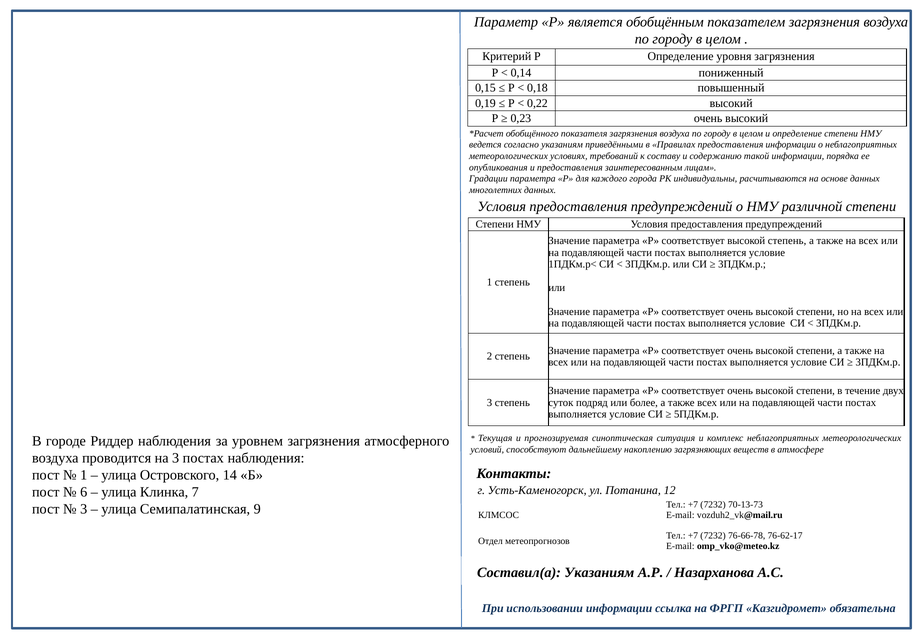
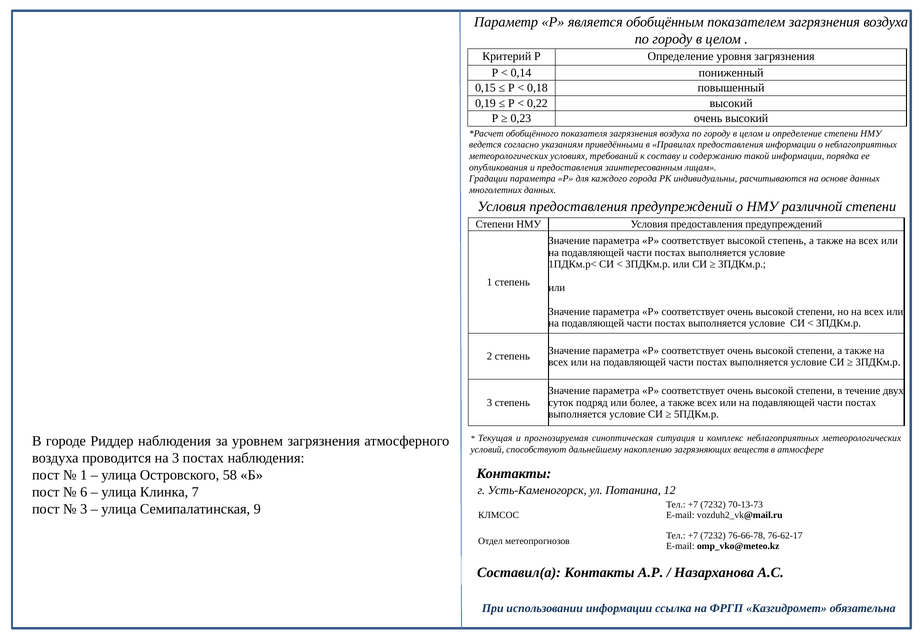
14: 14 -> 58
Составил(а Указаниям: Указаниям -> Контакты
